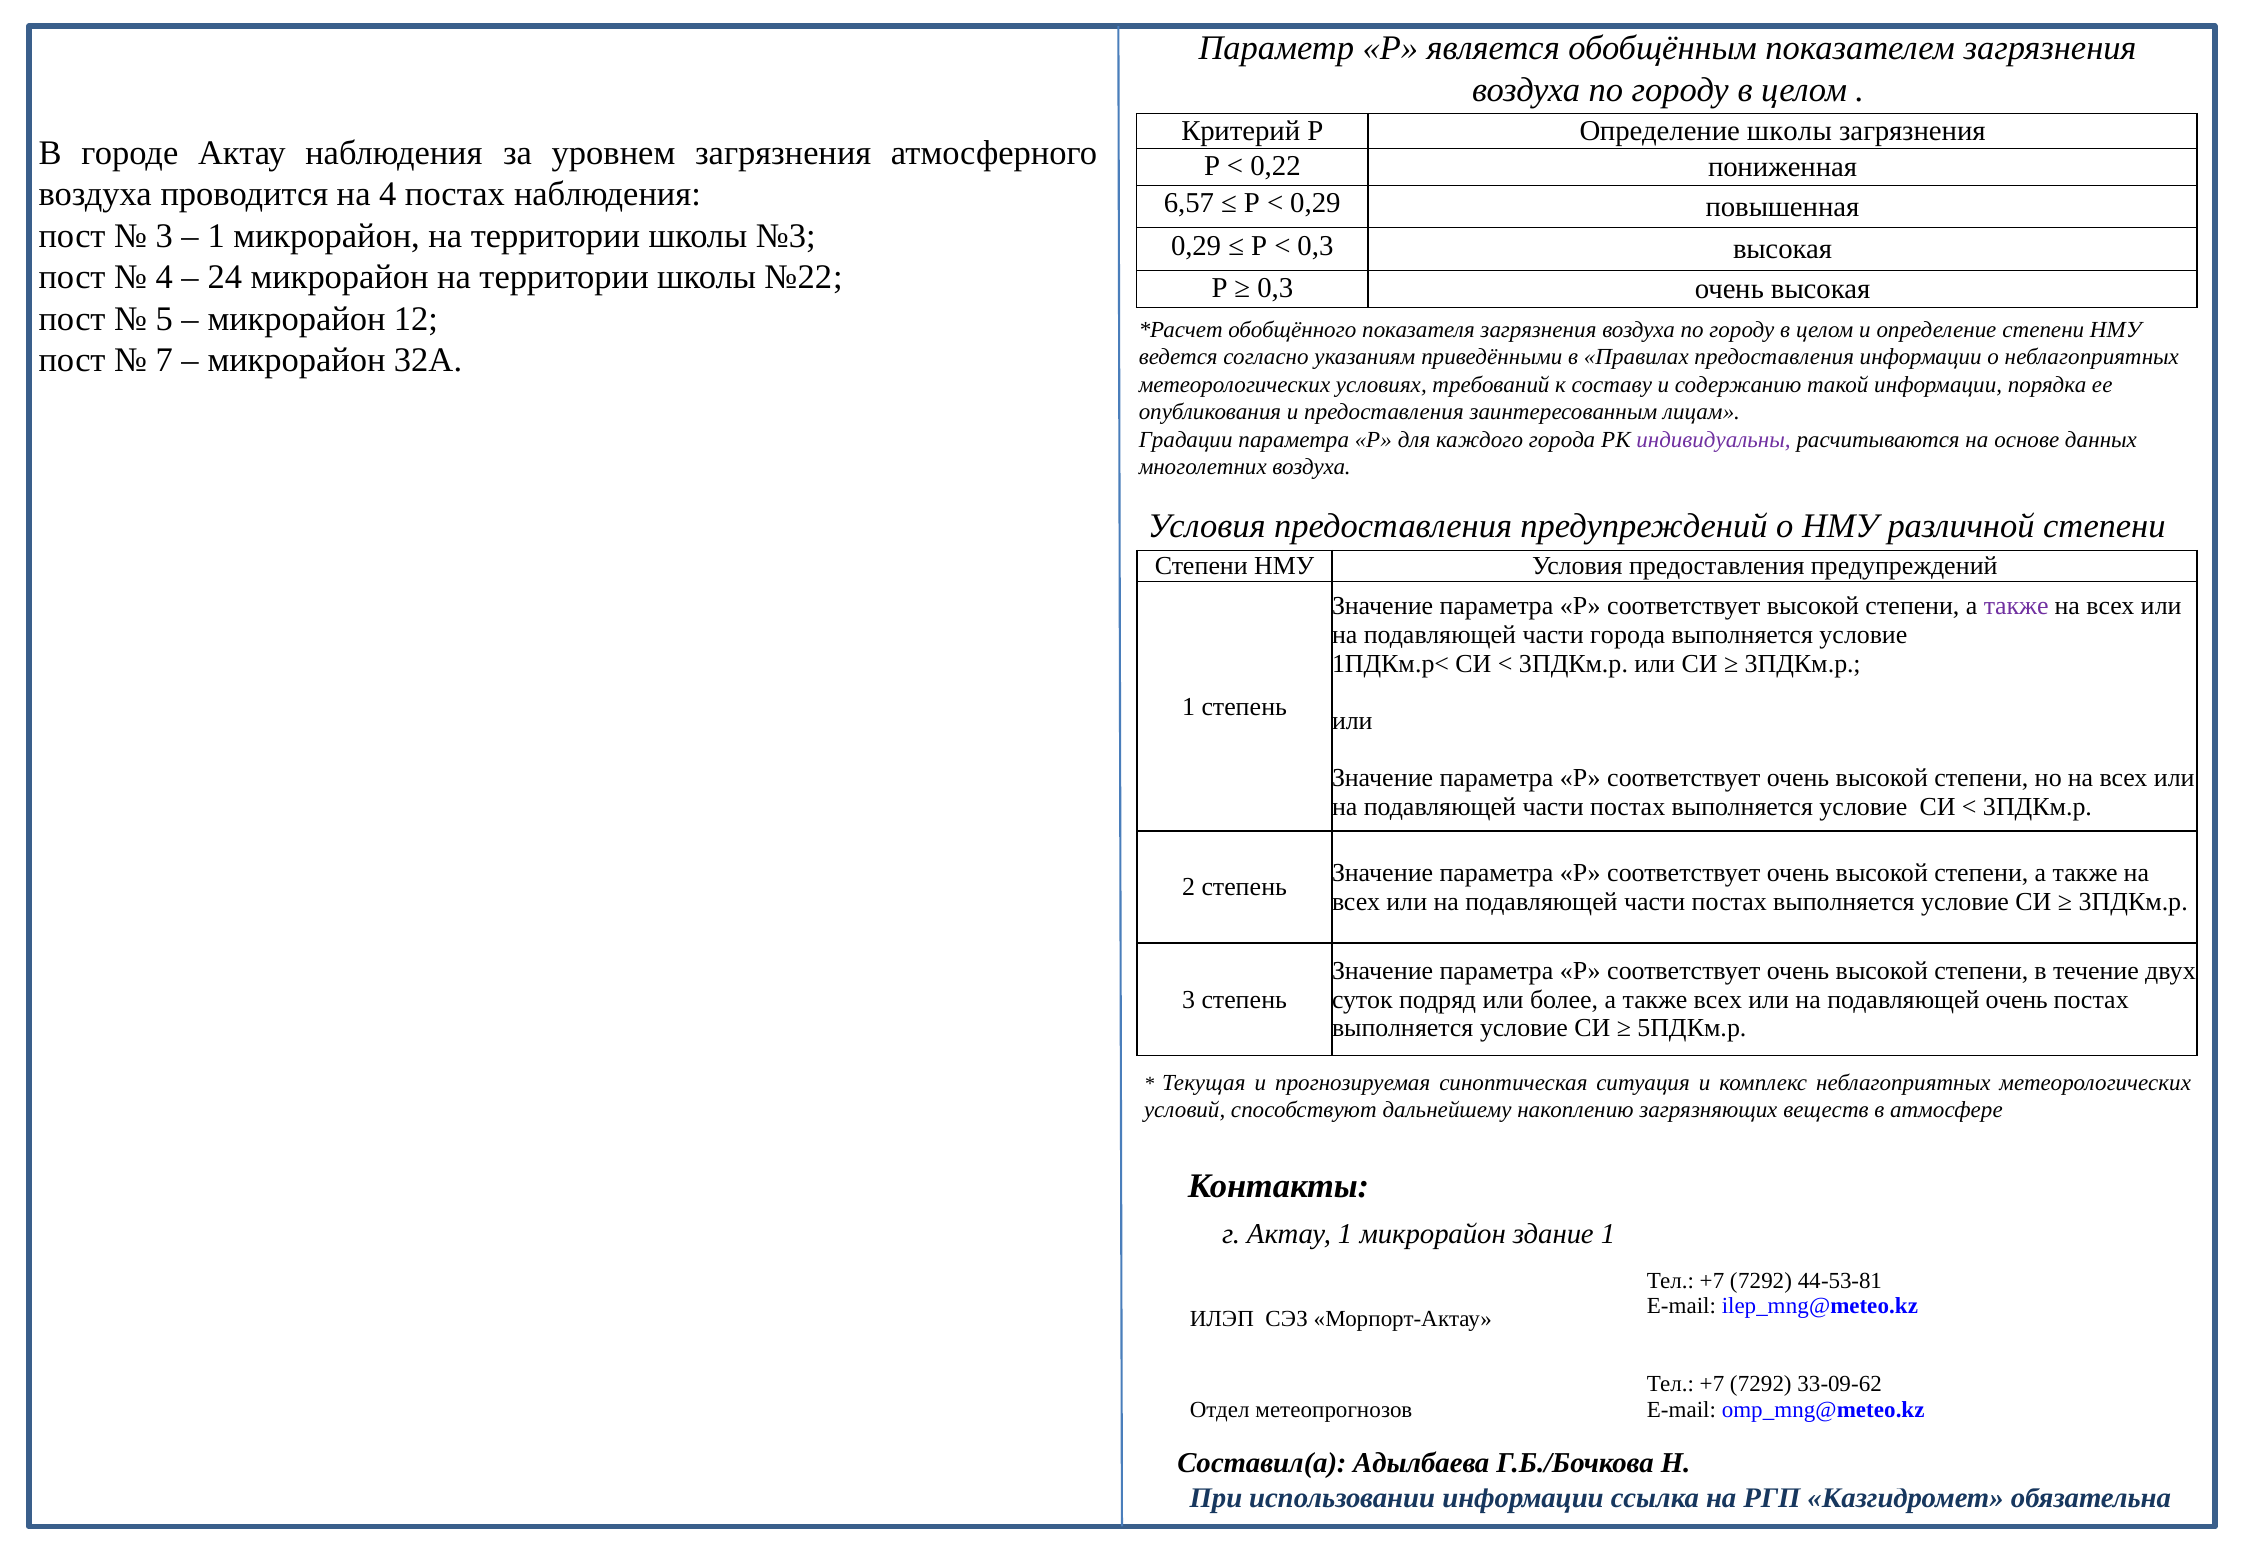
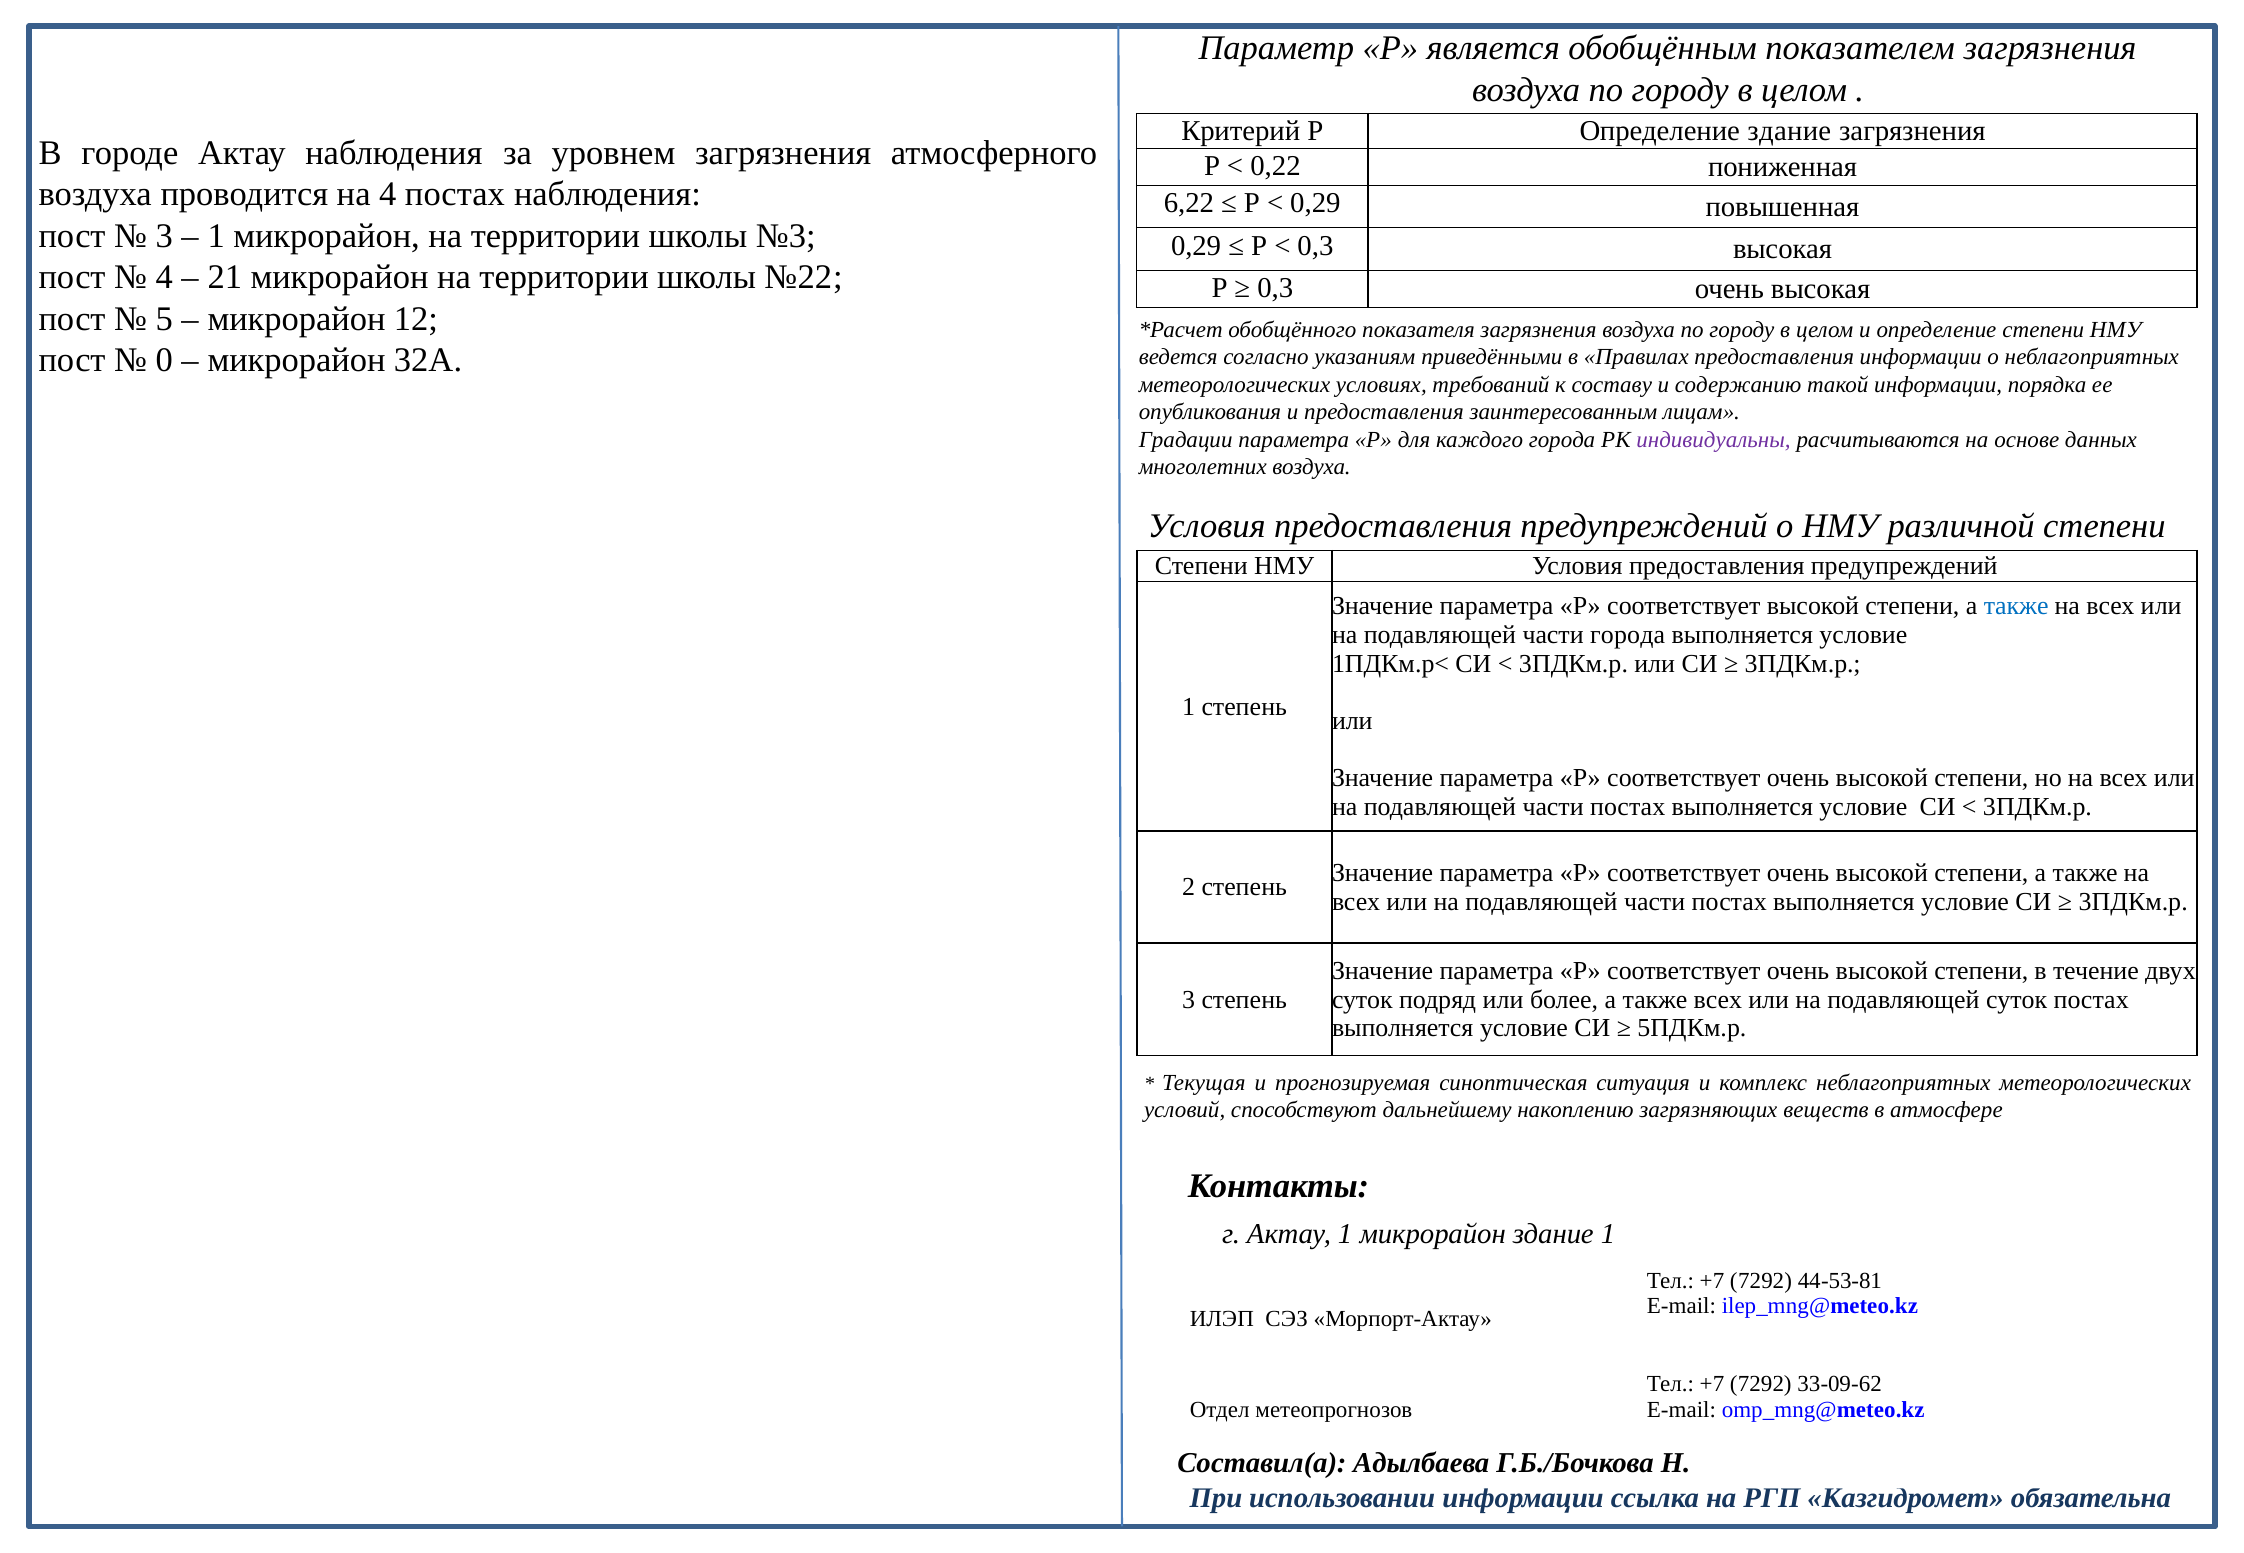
Определение школы: школы -> здание
6,57: 6,57 -> 6,22
24: 24 -> 21
7: 7 -> 0
также at (2016, 606) colour: purple -> blue
подавляющей очень: очень -> суток
